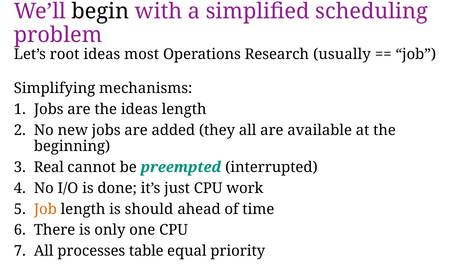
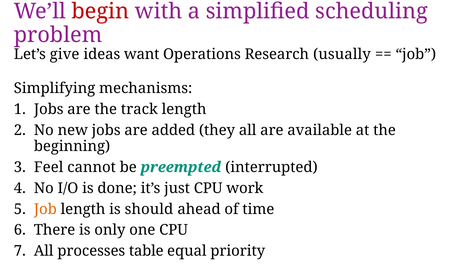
begin colour: black -> red
root: root -> give
most: most -> want
the ideas: ideas -> track
Real: Real -> Feel
